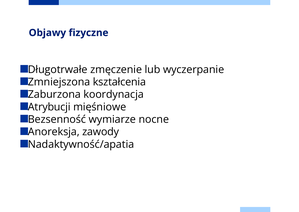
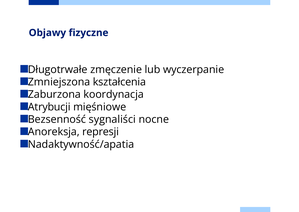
wymiarze: wymiarze -> sygnaliści
zawody: zawody -> represji
